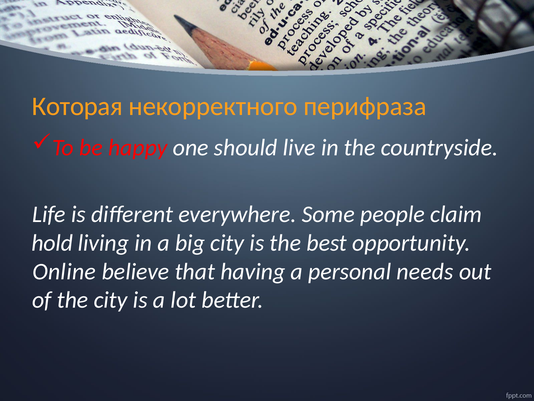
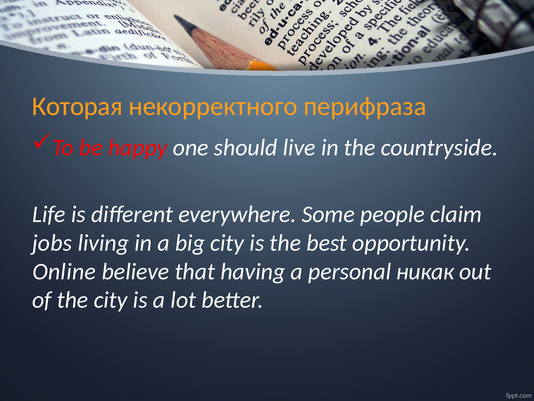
hold: hold -> jobs
needs: needs -> никак
